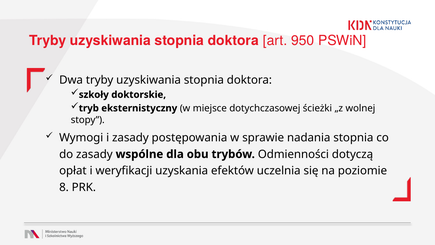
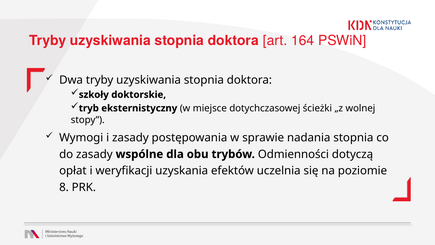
950: 950 -> 164
